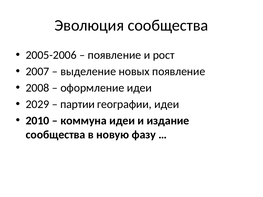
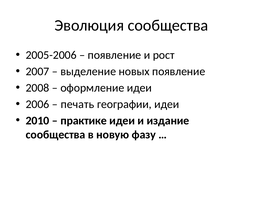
2029: 2029 -> 2006
партии: партии -> печать
коммуна: коммуна -> практике
